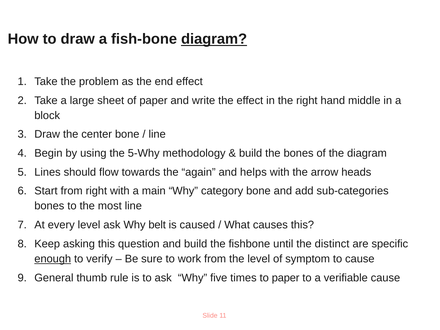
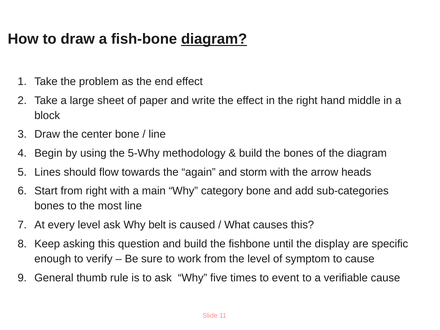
helps: helps -> storm
distinct: distinct -> display
enough underline: present -> none
to paper: paper -> event
